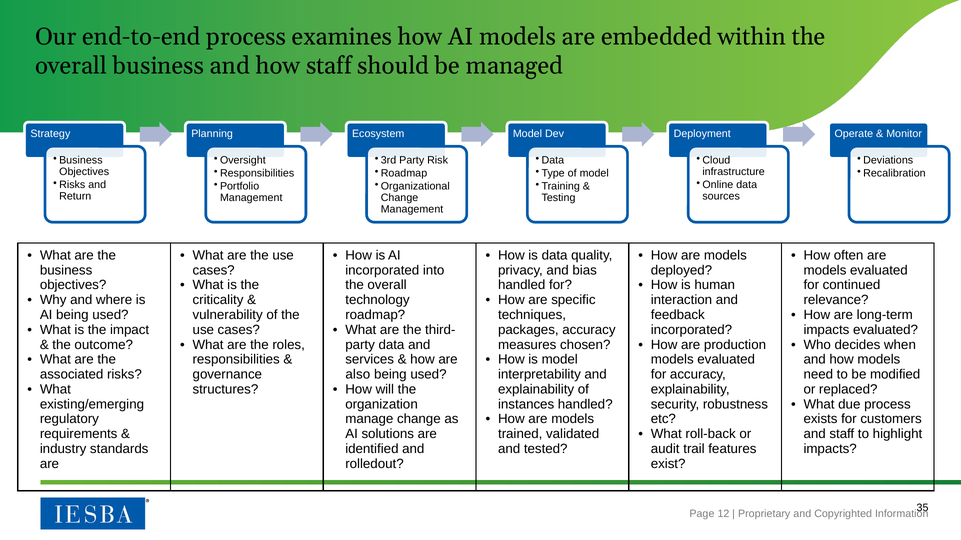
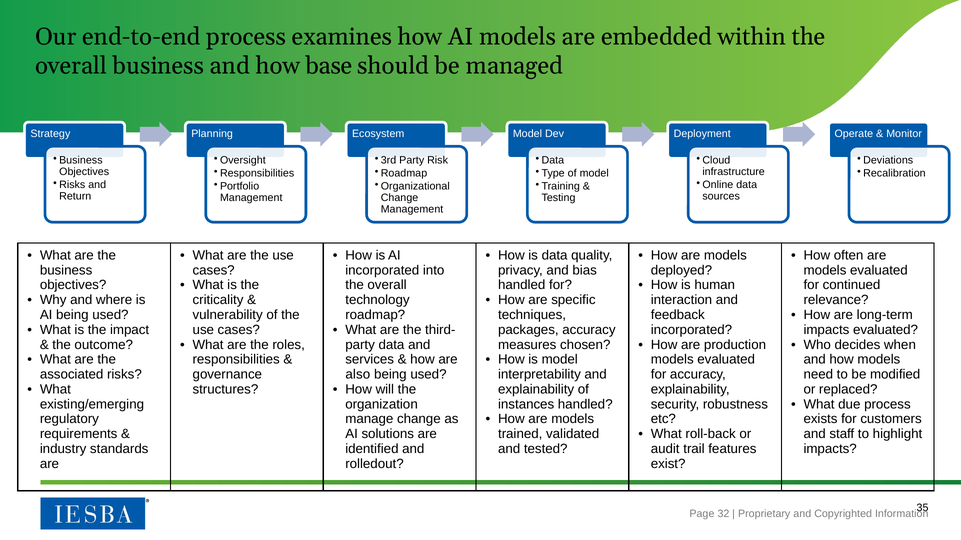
how staff: staff -> base
12: 12 -> 32
